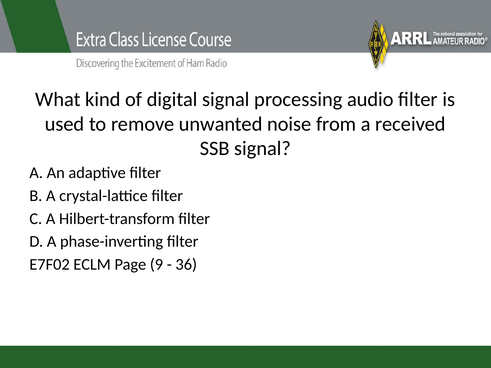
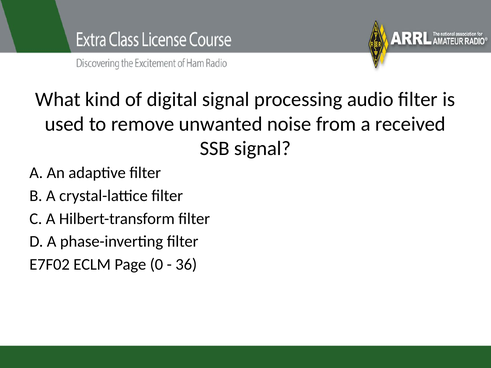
9: 9 -> 0
